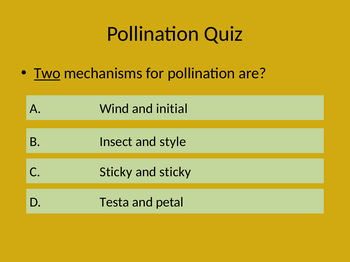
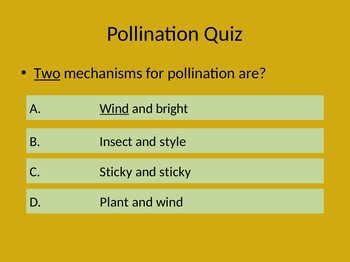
Wind at (114, 109) underline: none -> present
initial: initial -> bright
Testa: Testa -> Plant
and petal: petal -> wind
